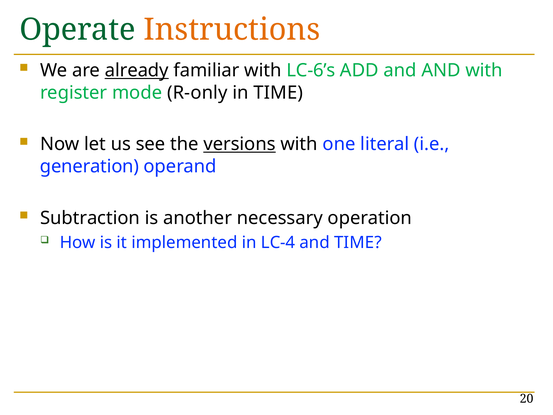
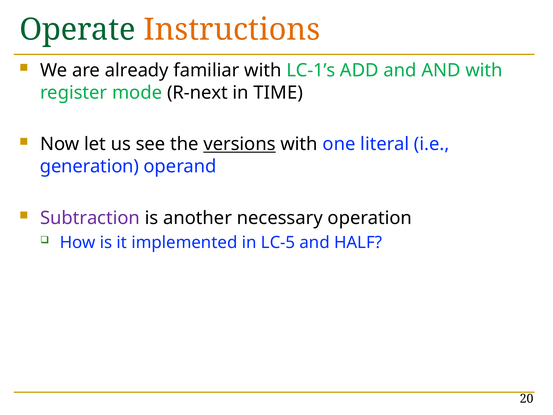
already underline: present -> none
LC-6’s: LC-6’s -> LC-1’s
R-only: R-only -> R-next
Subtraction colour: black -> purple
LC-4: LC-4 -> LC-5
and TIME: TIME -> HALF
